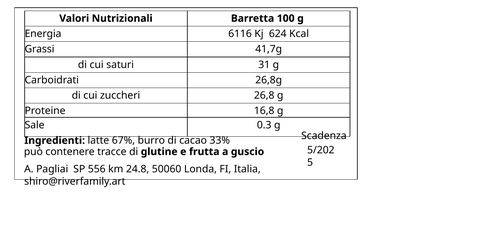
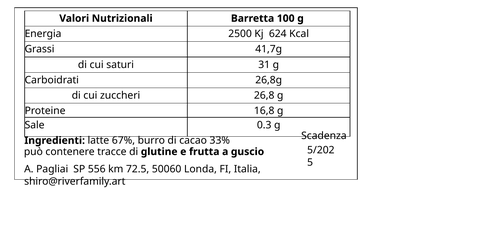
6116: 6116 -> 2500
24.8: 24.8 -> 72.5
